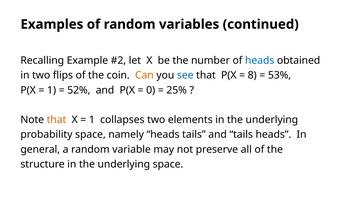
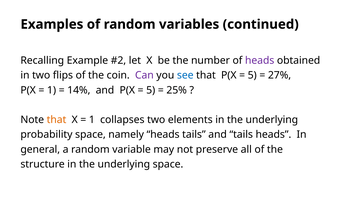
heads at (260, 60) colour: blue -> purple
Can colour: orange -> purple
8 at (252, 75): 8 -> 5
53%: 53% -> 27%
52%: 52% -> 14%
0 at (151, 90): 0 -> 5
